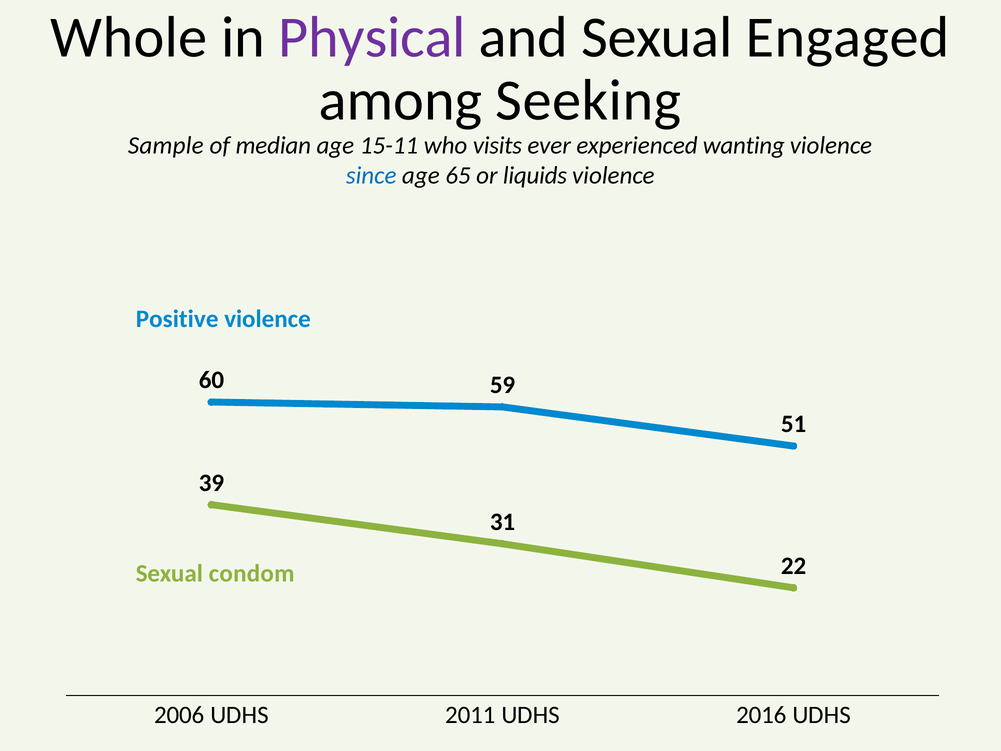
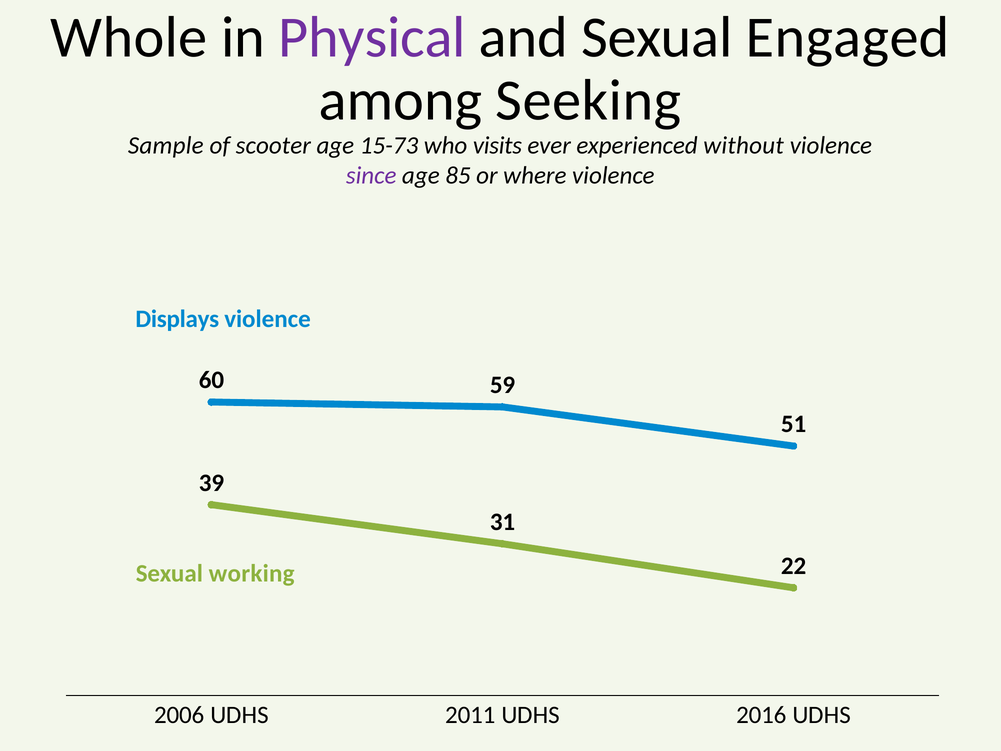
median: median -> scooter
15-11: 15-11 -> 15-73
wanting: wanting -> without
since colour: blue -> purple
65: 65 -> 85
liquids: liquids -> where
Positive: Positive -> Displays
condom: condom -> working
